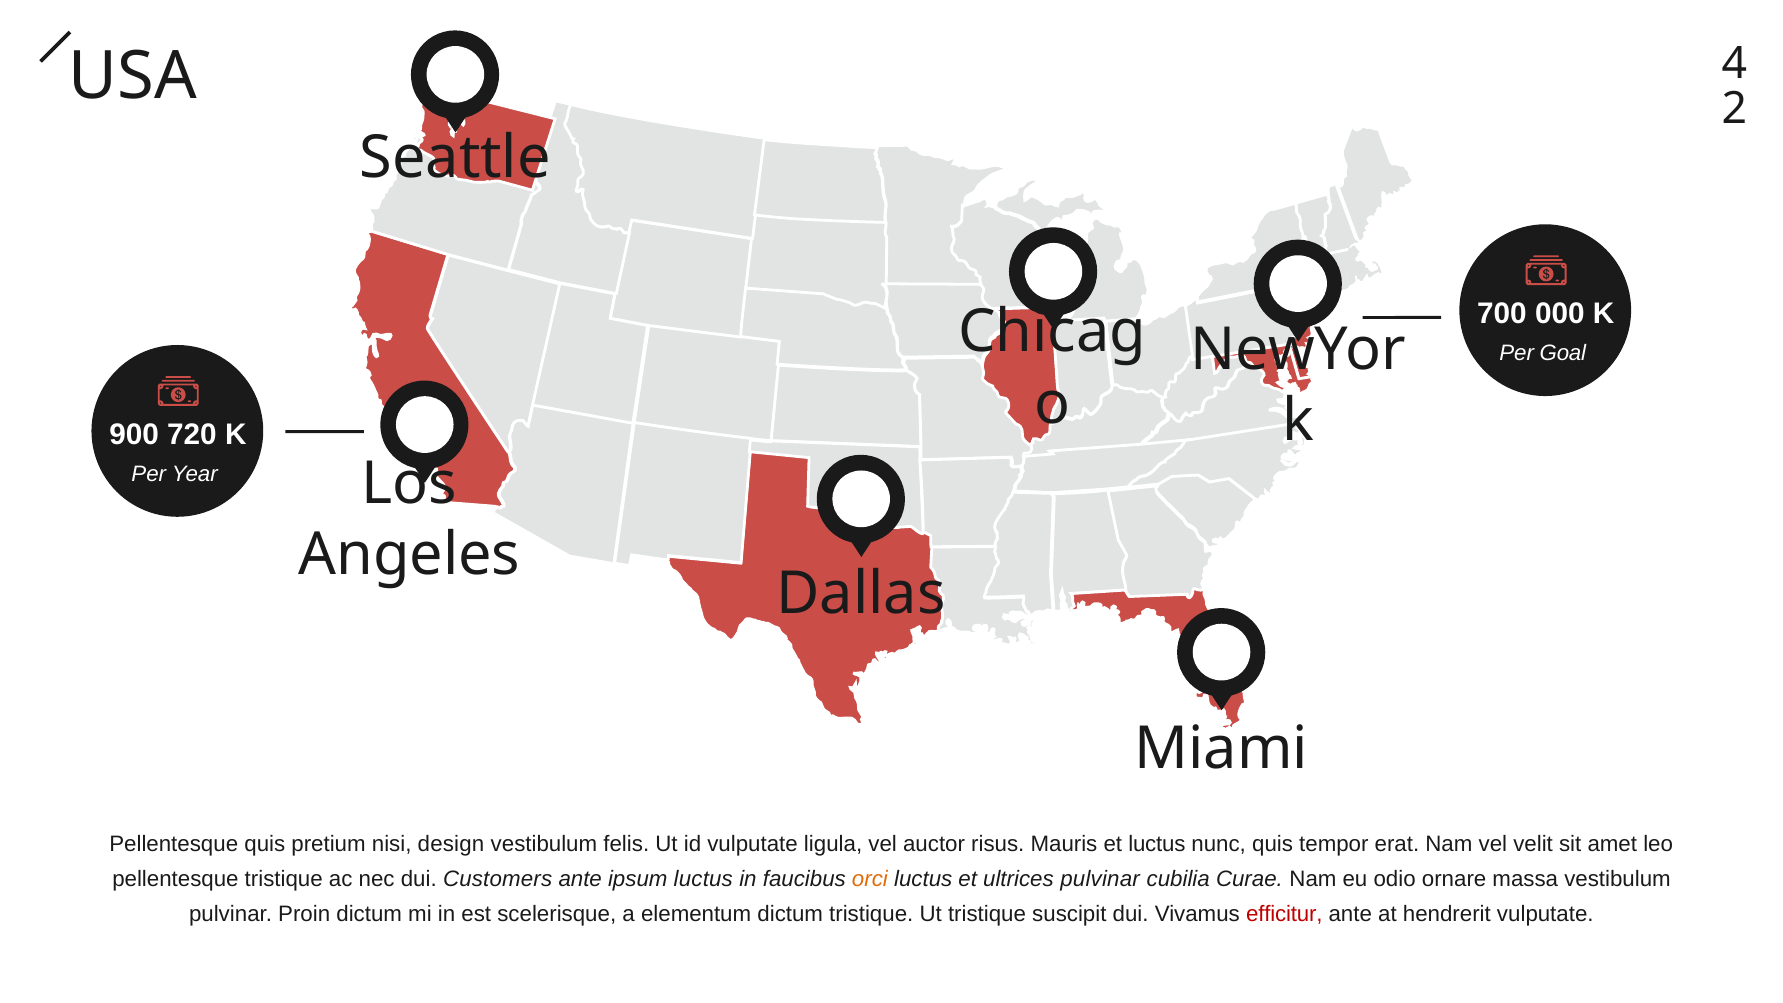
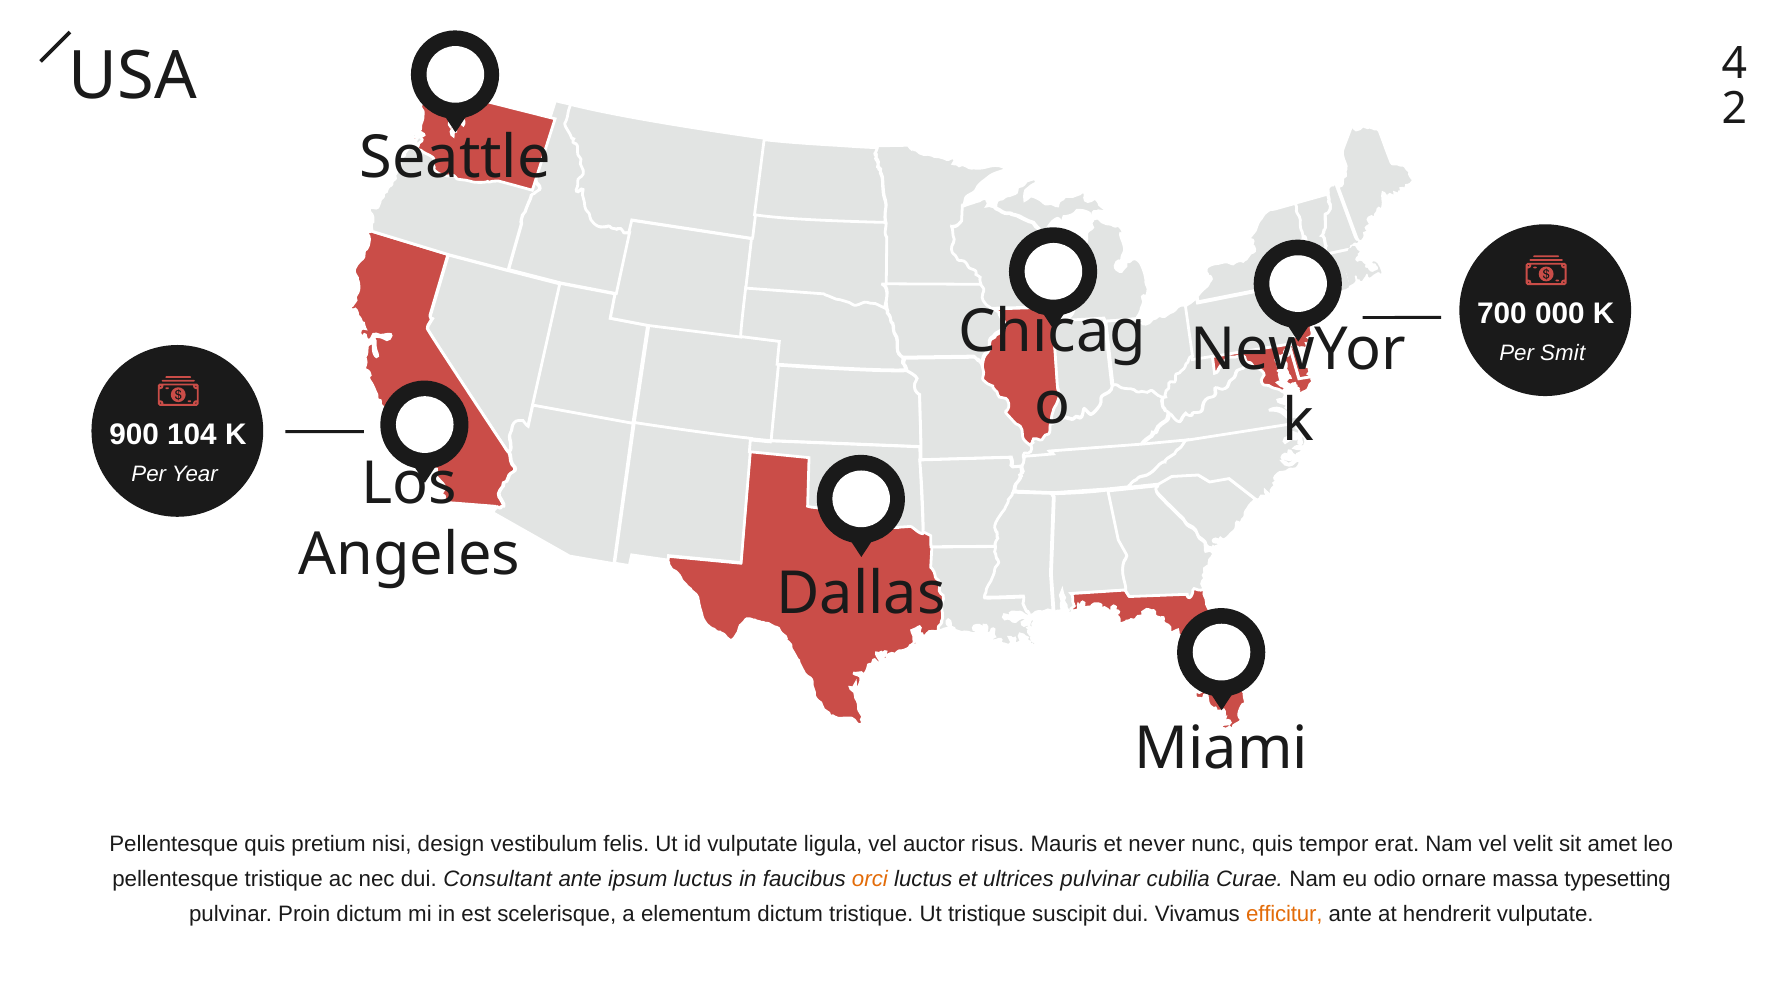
Goal: Goal -> Smit
720: 720 -> 104
et luctus: luctus -> never
Customers: Customers -> Consultant
massa vestibulum: vestibulum -> typesetting
efficitur colour: red -> orange
